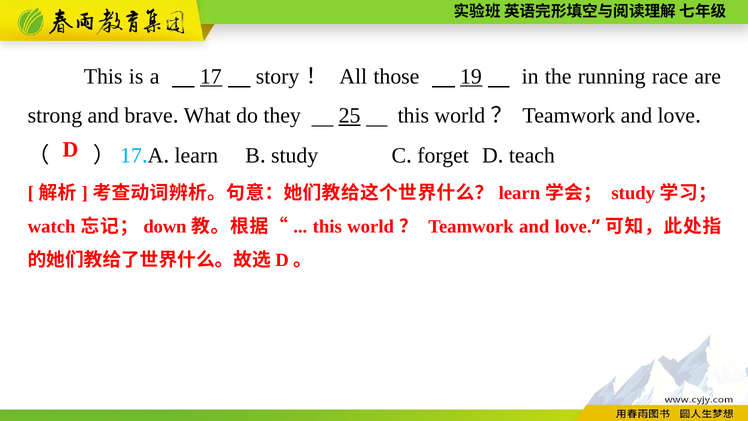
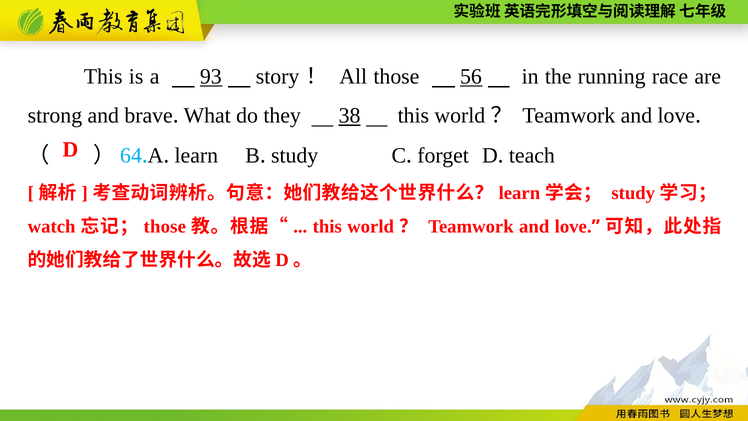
a 17: 17 -> 93
19: 19 -> 56
25: 25 -> 38
17 at (131, 155): 17 -> 64
down at (165, 226): down -> those
